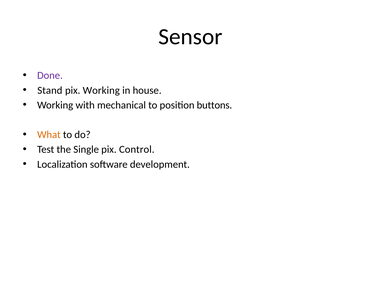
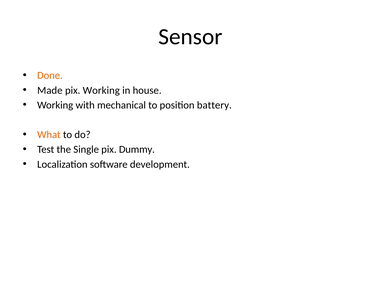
Done colour: purple -> orange
Stand: Stand -> Made
buttons: buttons -> battery
Control: Control -> Dummy
